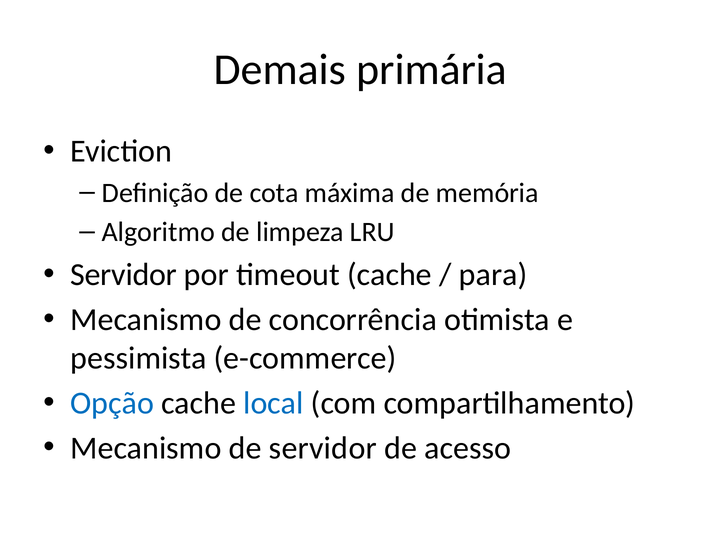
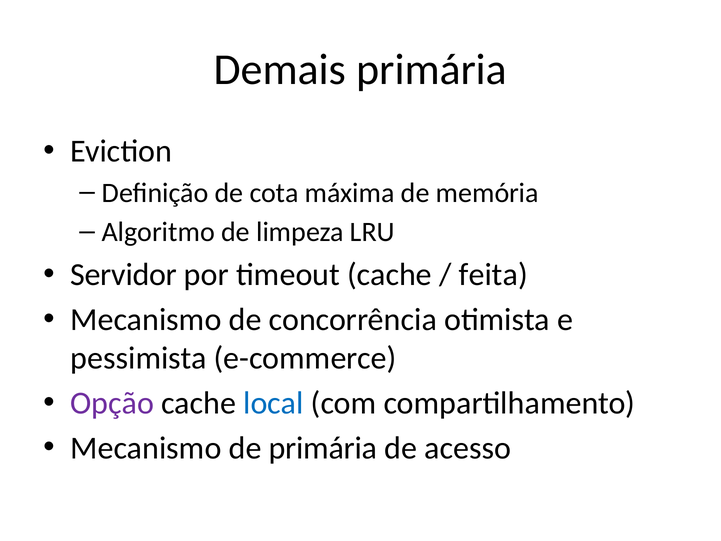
para: para -> feita
Opção colour: blue -> purple
de servidor: servidor -> primária
